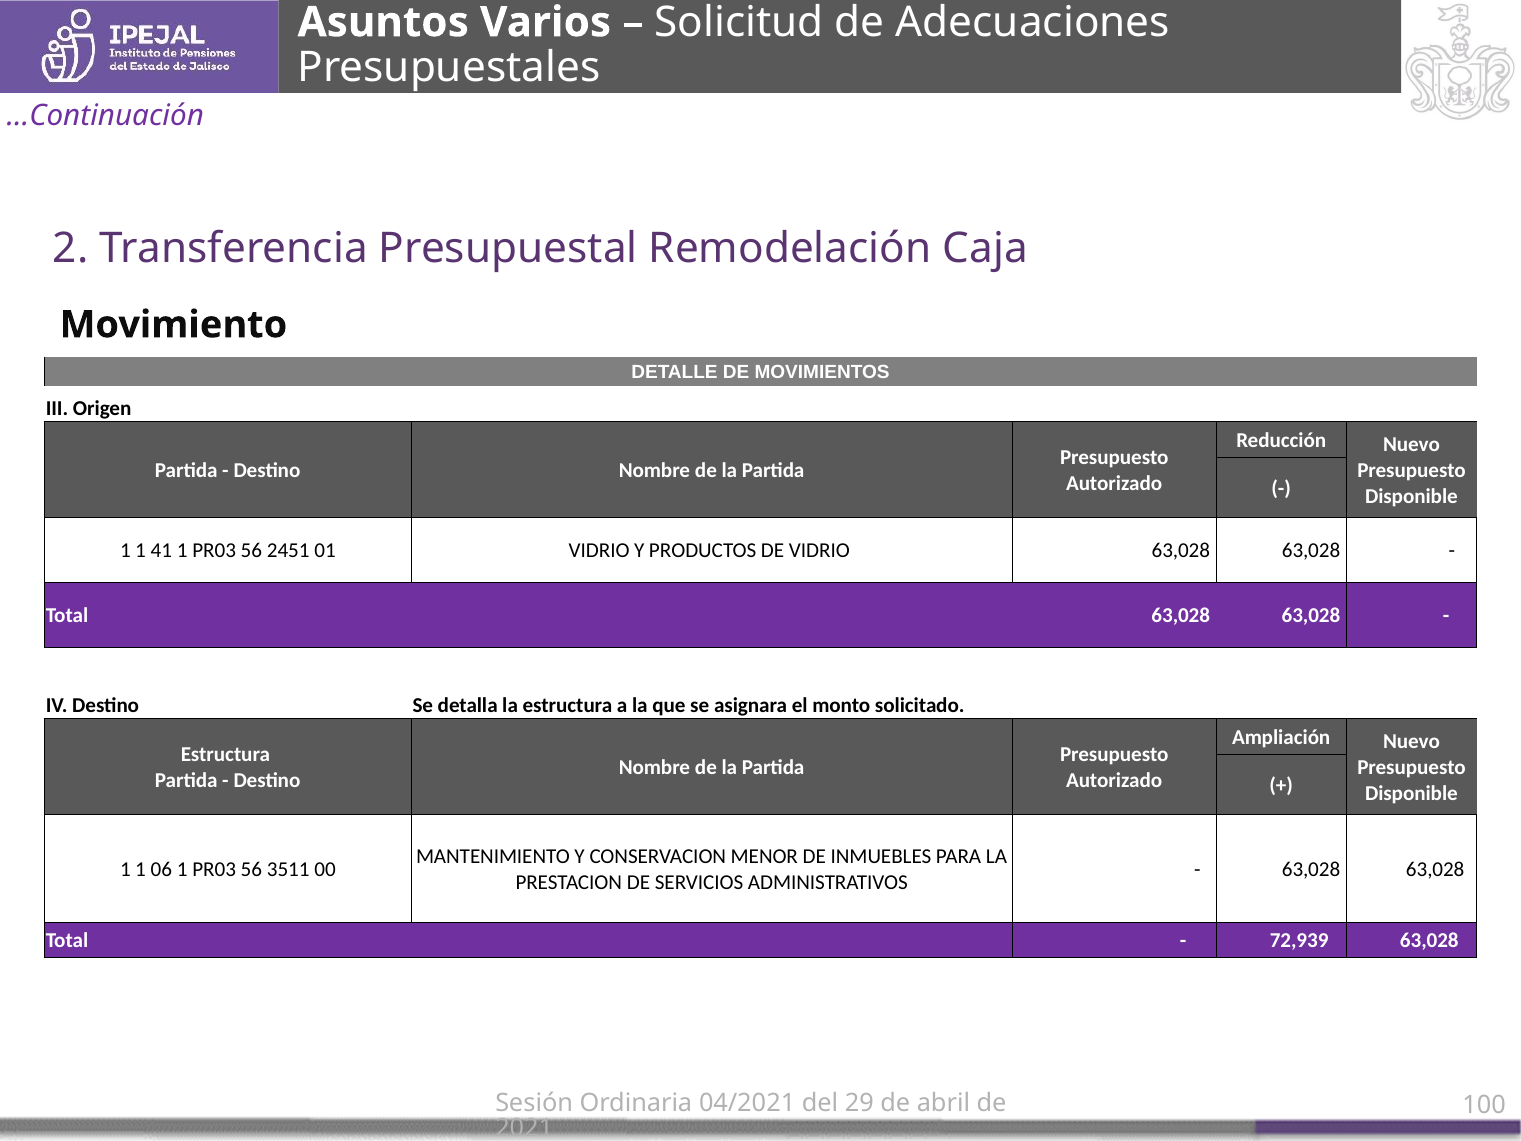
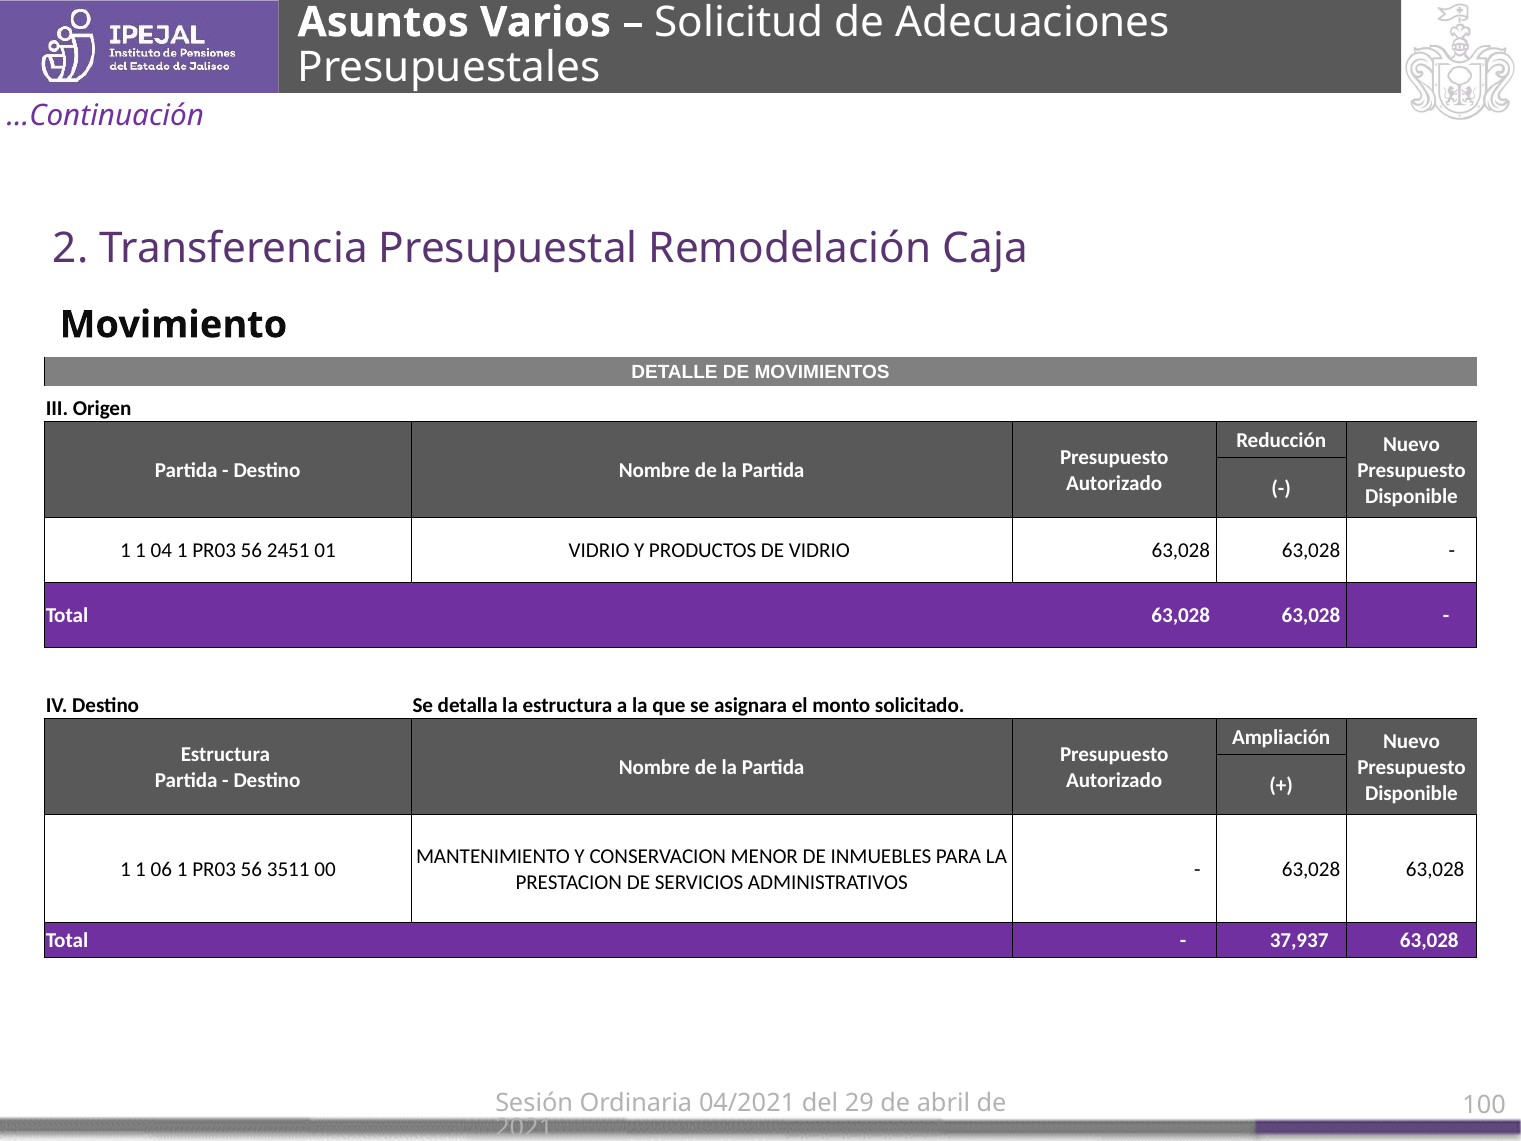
41: 41 -> 04
72,939: 72,939 -> 37,937
